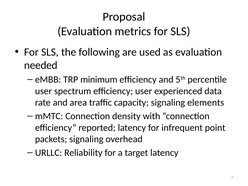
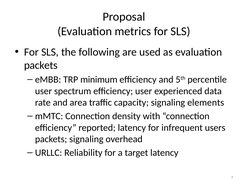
needed at (41, 65): needed -> packets
point: point -> users
